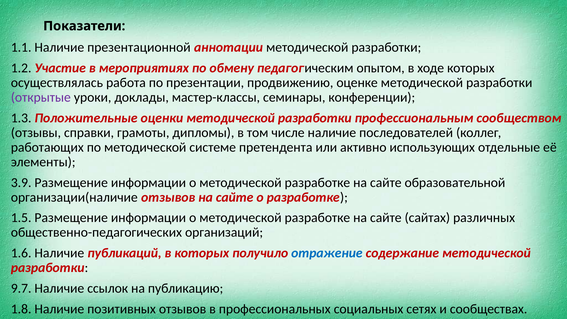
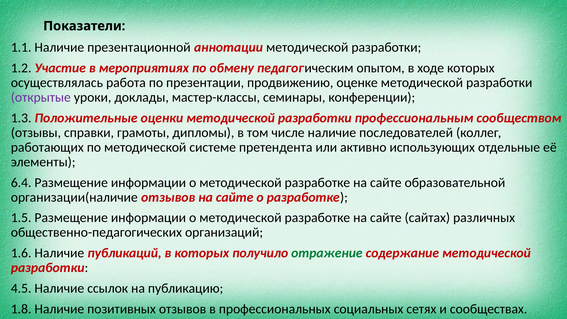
3.9: 3.9 -> 6.4
отражение colour: blue -> green
9.7: 9.7 -> 4.5
